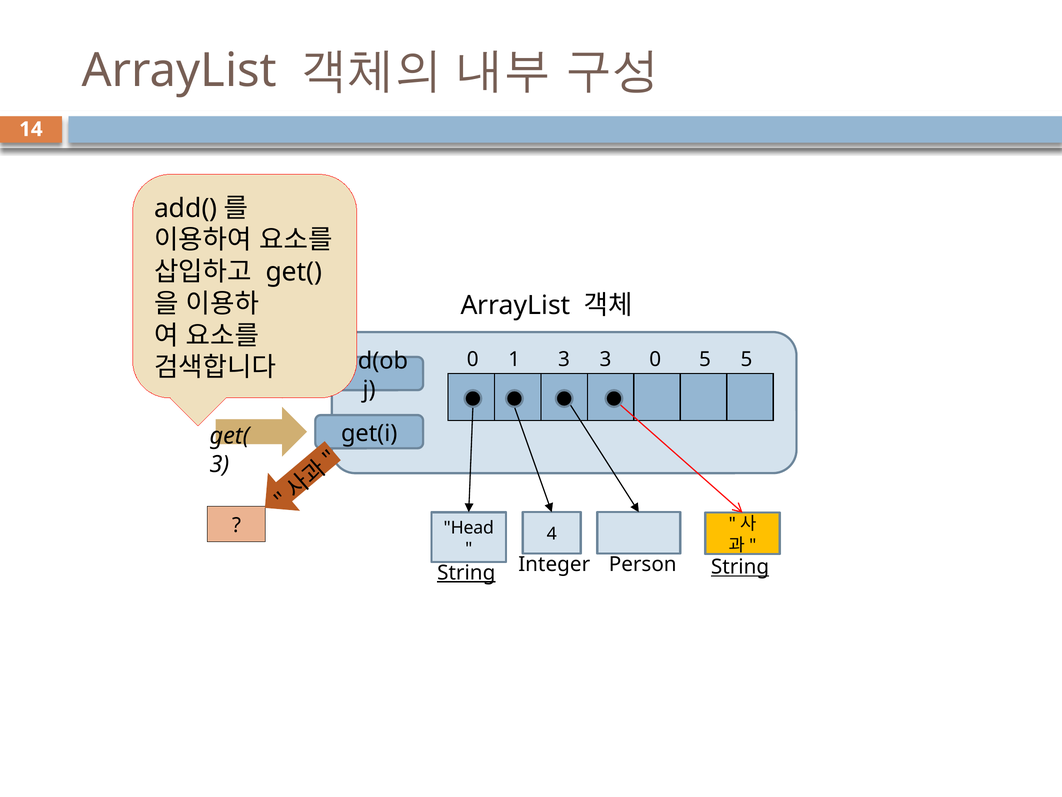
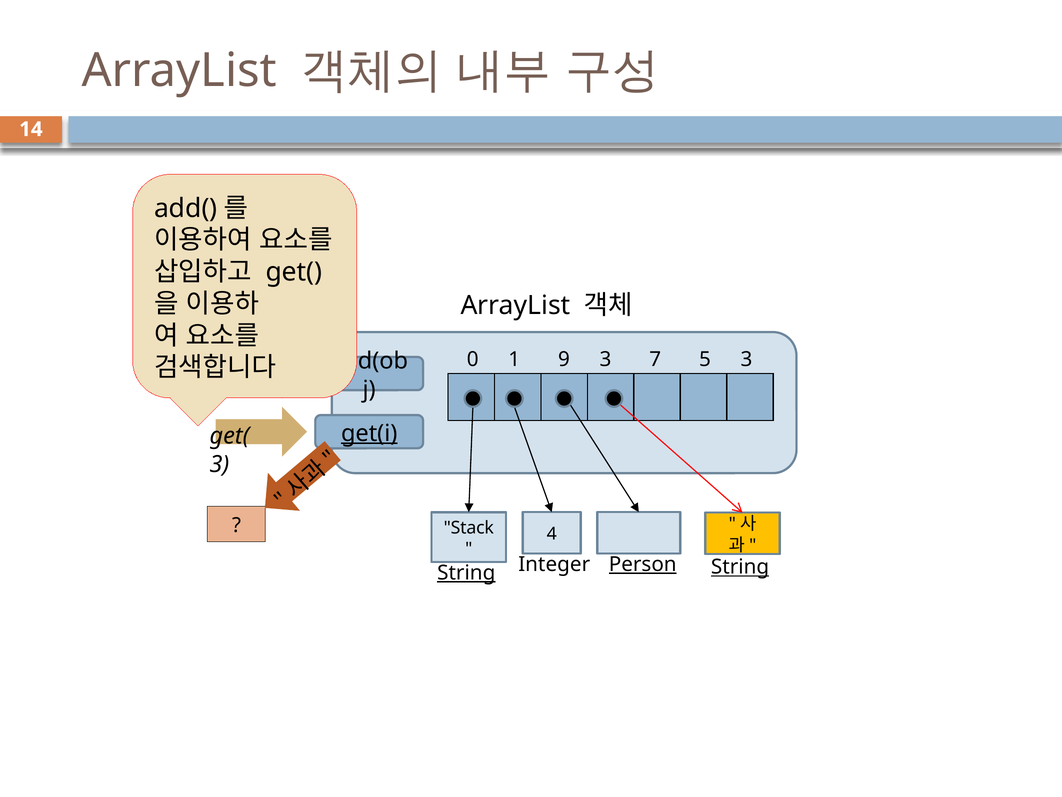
1 3: 3 -> 9
0 at (655, 359): 0 -> 7
5 5: 5 -> 3
get(i underline: none -> present
Head: Head -> Stack
Person underline: none -> present
